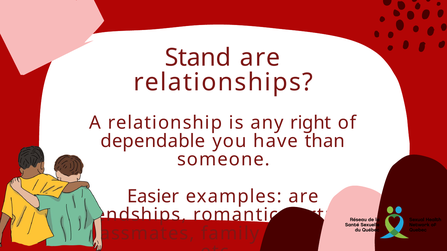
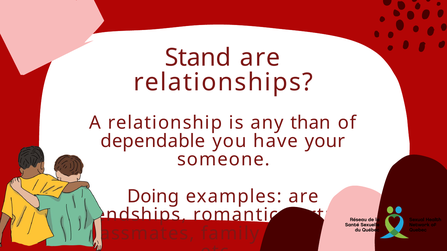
right: right -> than
than: than -> your
Easier: Easier -> Doing
